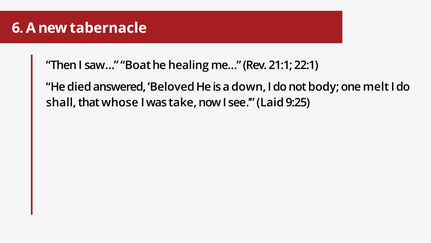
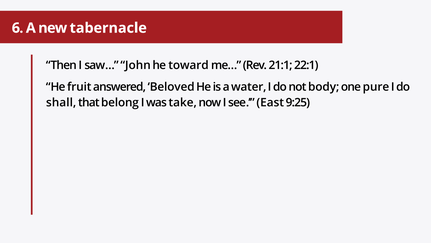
Boat: Boat -> John
healing: healing -> toward
died: died -> fruit
down: down -> water
melt: melt -> pure
whose: whose -> belong
Laid: Laid -> East
